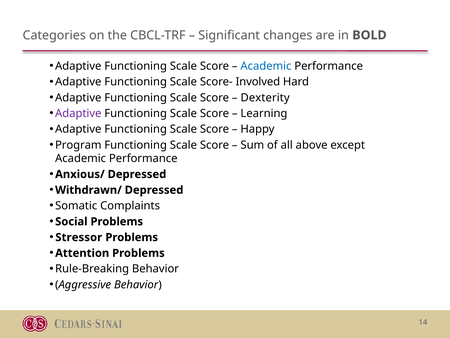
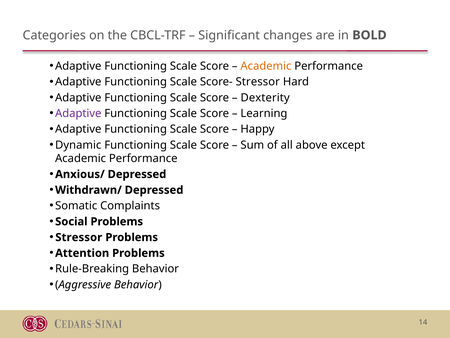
Academic at (266, 66) colour: blue -> orange
Score- Involved: Involved -> Stressor
Program: Program -> Dynamic
